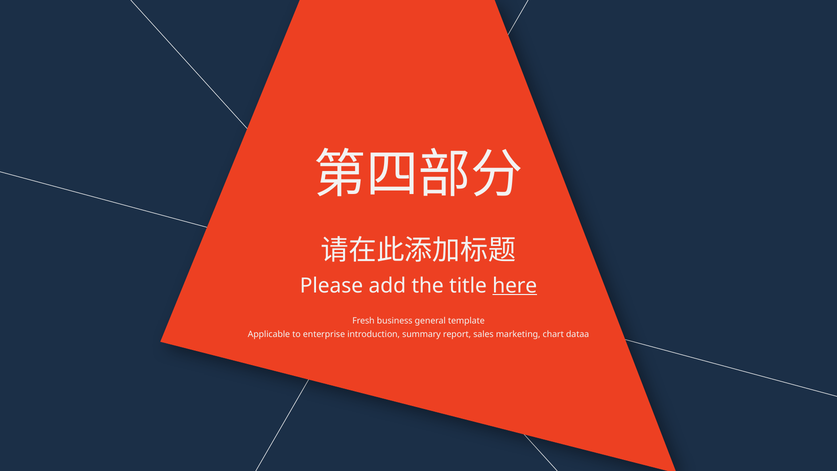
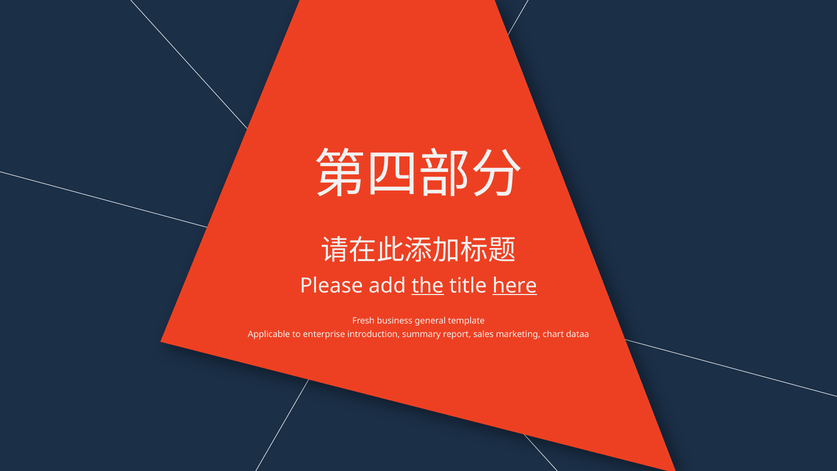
the underline: none -> present
